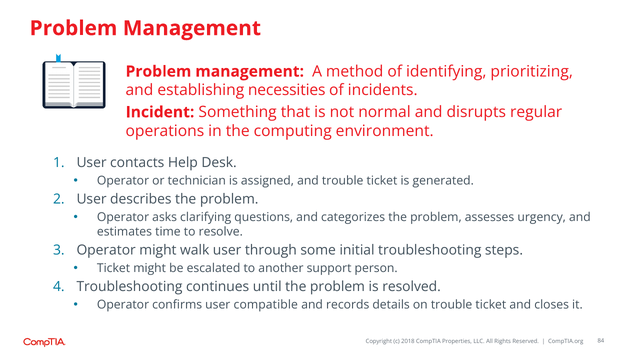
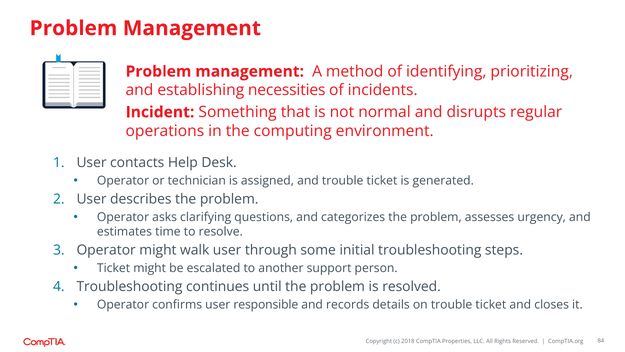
compatible: compatible -> responsible
